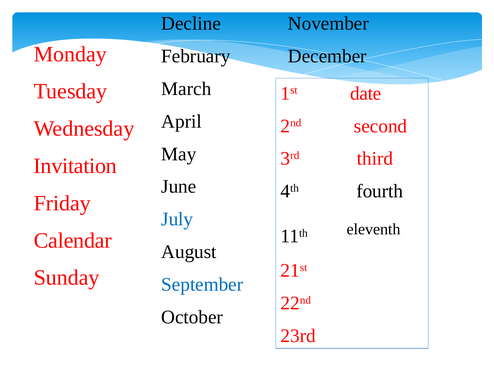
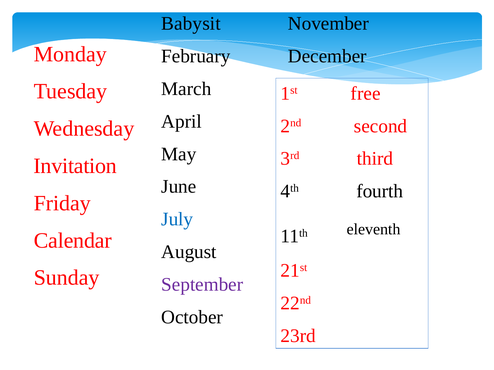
Decline: Decline -> Babysit
date: date -> free
September colour: blue -> purple
